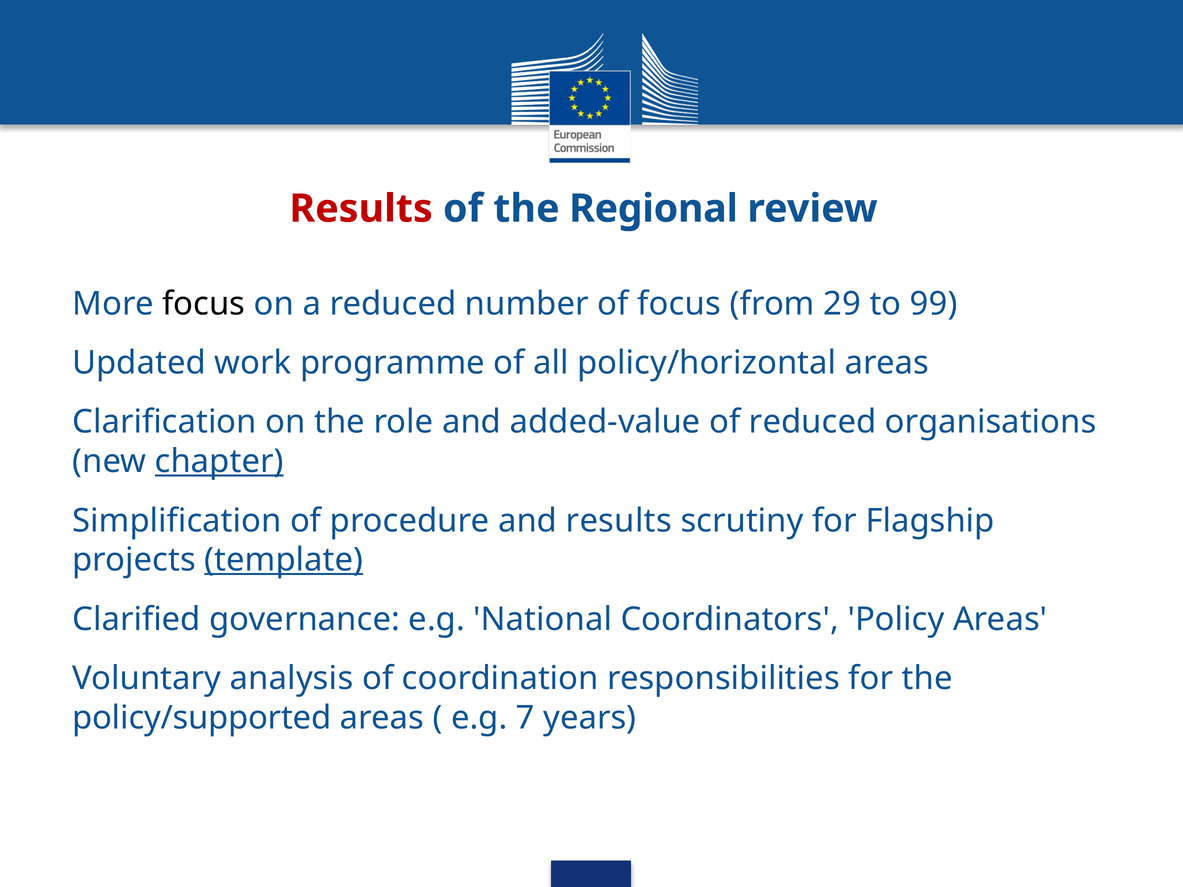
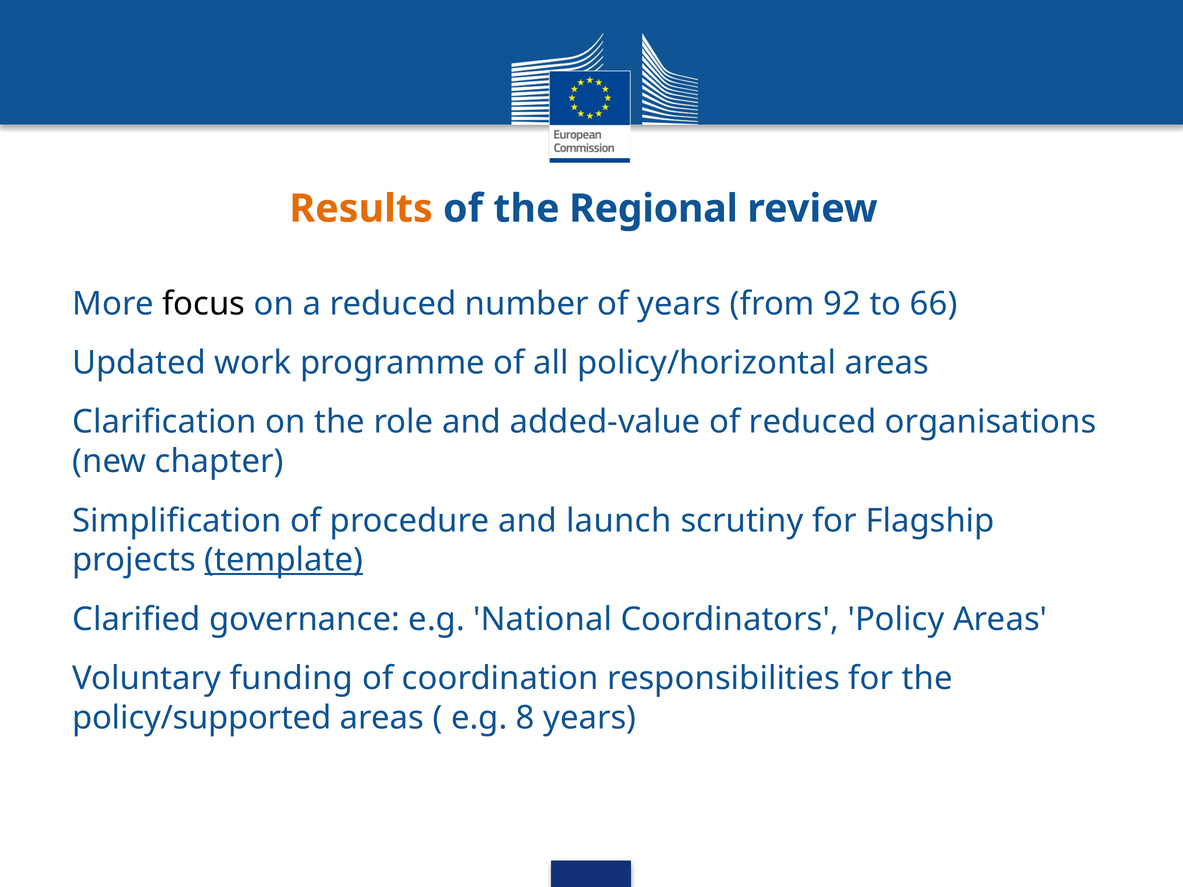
Results at (361, 209) colour: red -> orange
of focus: focus -> years
29: 29 -> 92
99: 99 -> 66
chapter underline: present -> none
and results: results -> launch
analysis: analysis -> funding
7: 7 -> 8
